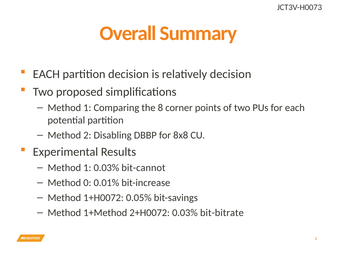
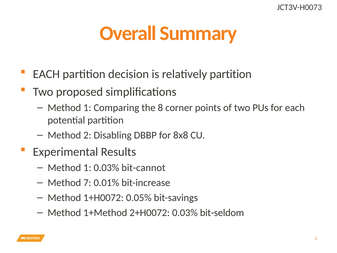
relatively decision: decision -> partition
0: 0 -> 7
bit-bitrate: bit-bitrate -> bit-seldom
